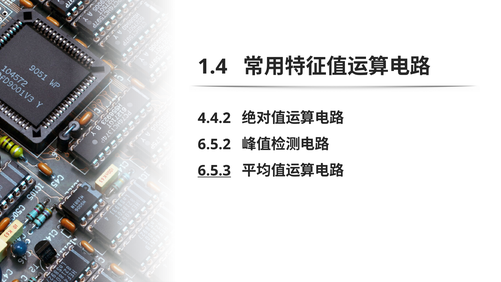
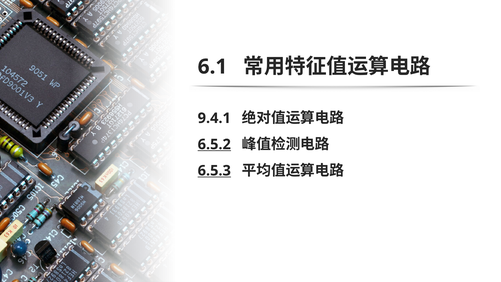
1.4: 1.4 -> 6.1
4.4.2: 4.4.2 -> 9.4.1
6.5.2 underline: none -> present
